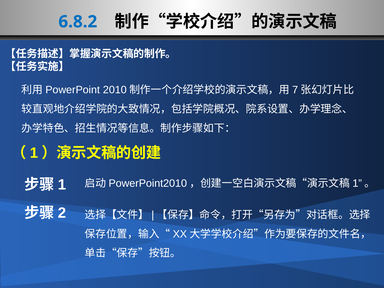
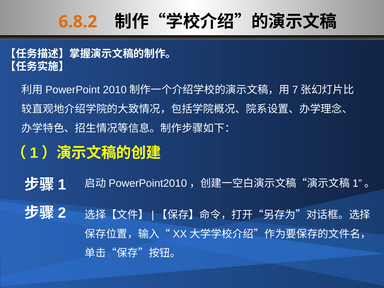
6.8.2 colour: blue -> orange
